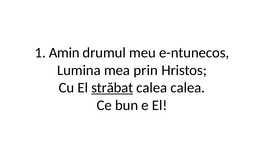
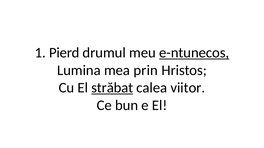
Amin: Amin -> Pierd
e-ntunecos underline: none -> present
calea calea: calea -> viitor
